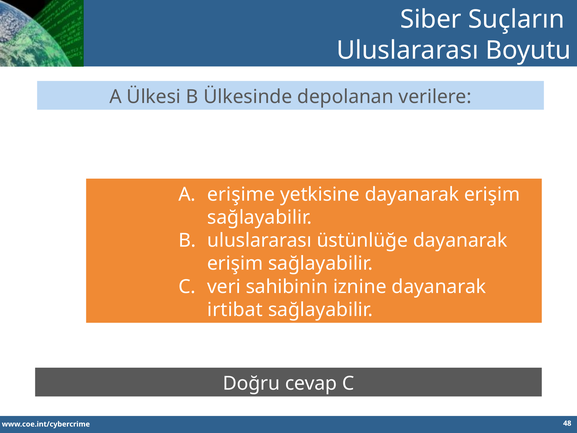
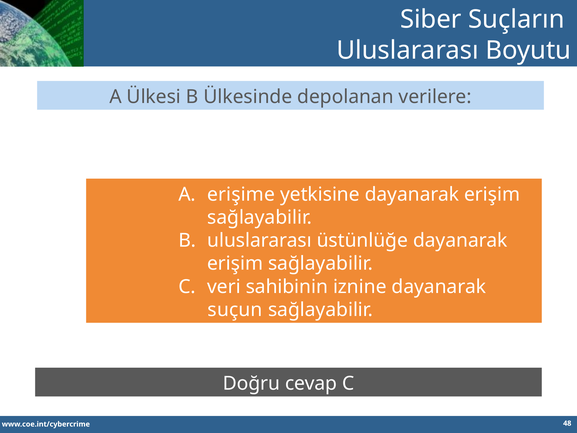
irtibat: irtibat -> suçun
